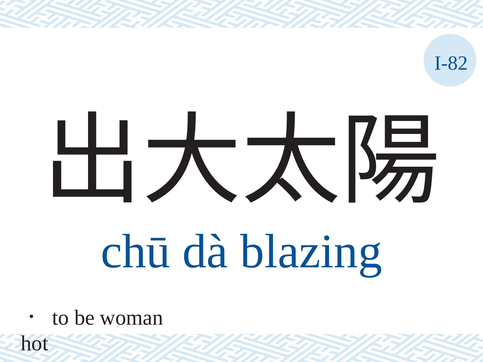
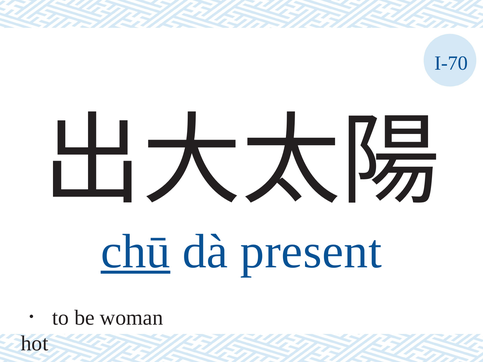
I-82: I-82 -> I-70
chū underline: none -> present
blazing: blazing -> present
